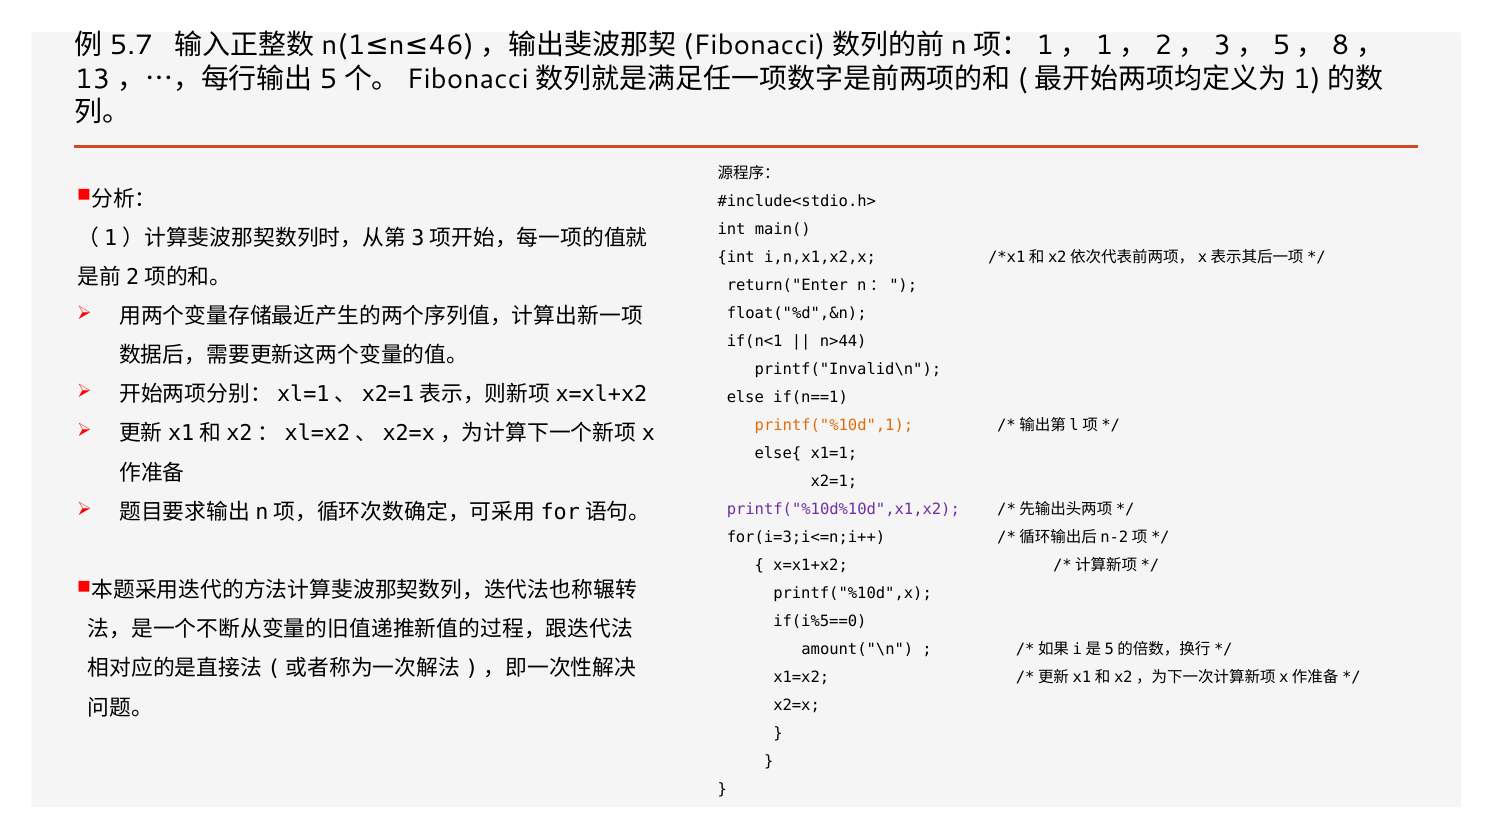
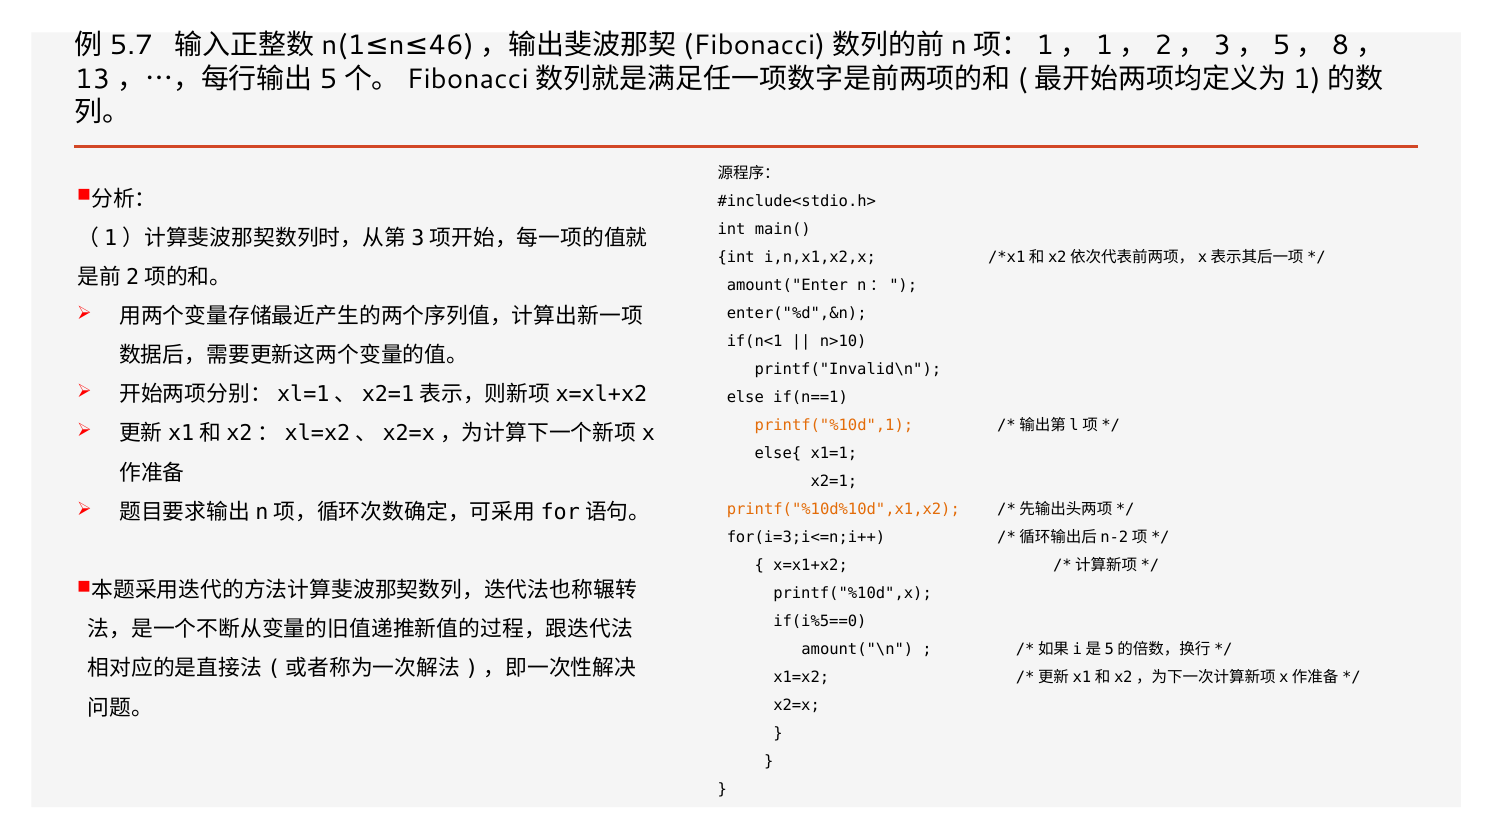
return("Enter: return("Enter -> amount("Enter
float("%d",&n: float("%d",&n -> enter("%d",&n
n>44: n>44 -> n>10
printf("%10d%10d",x1,x2 colour: purple -> orange
